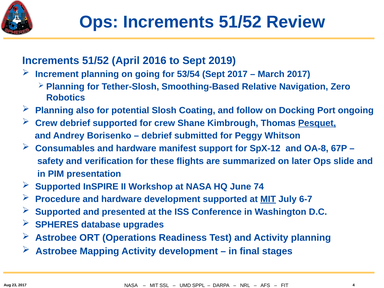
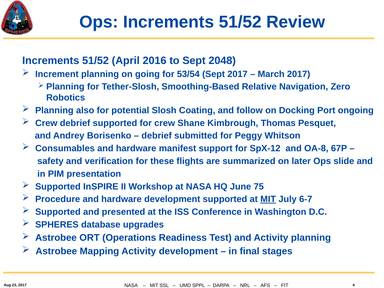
2019: 2019 -> 2048
Pesquet underline: present -> none
74: 74 -> 75
